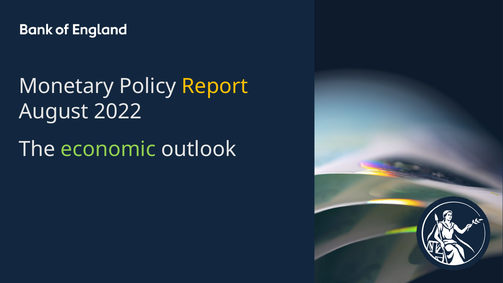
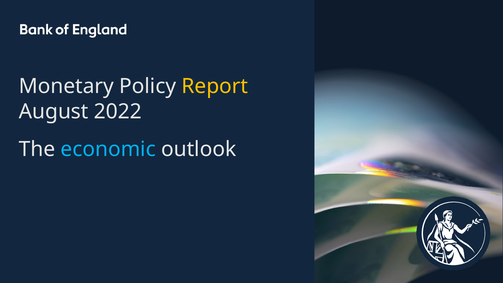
economic colour: light green -> light blue
